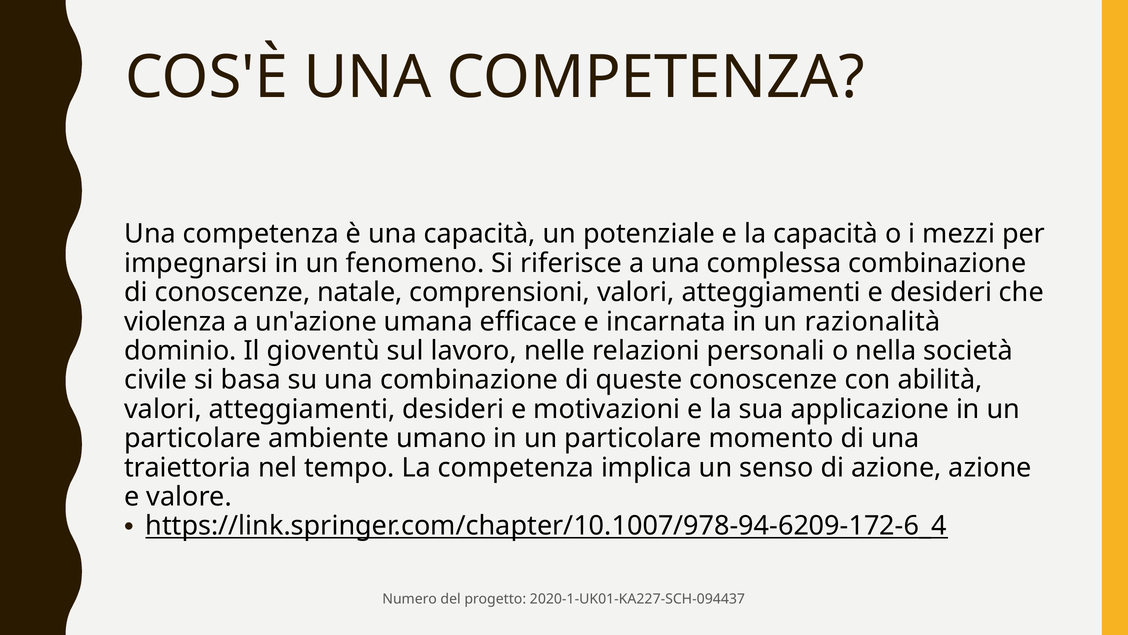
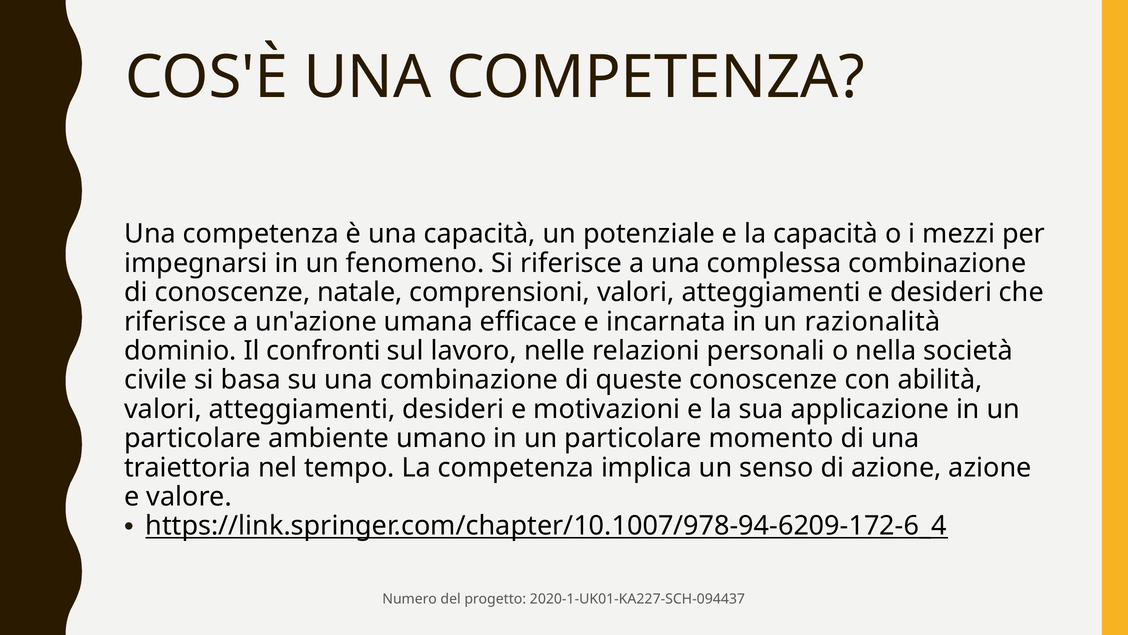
violenza at (175, 321): violenza -> riferisce
gioventù: gioventù -> confronti
